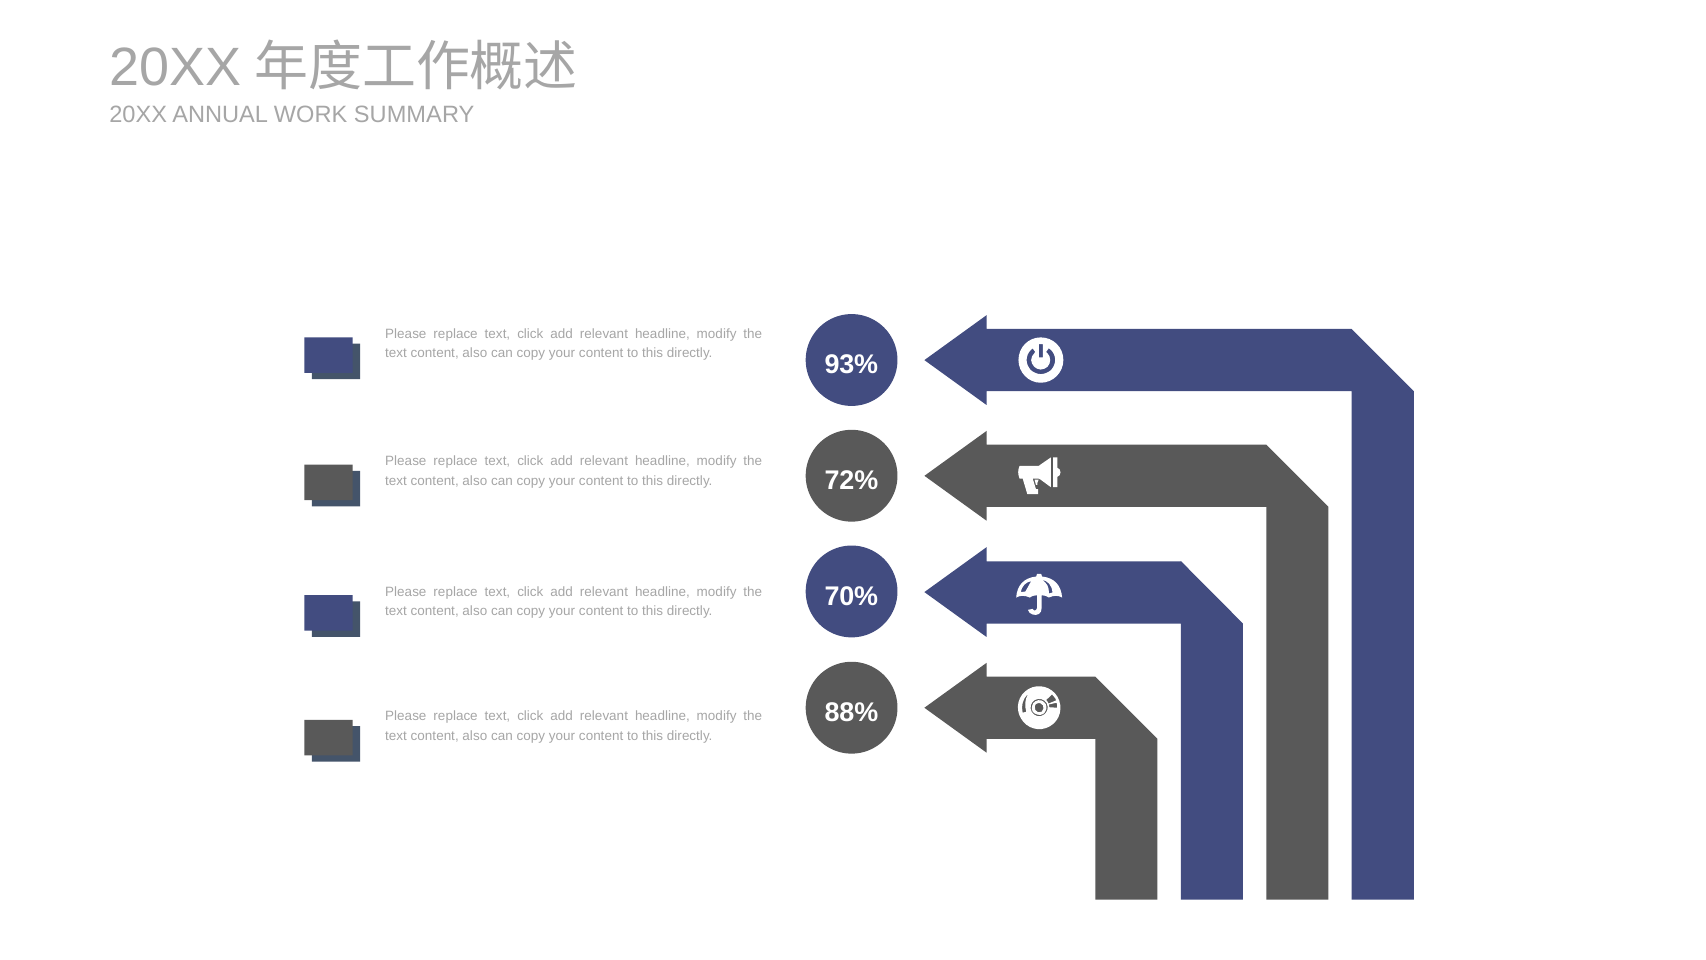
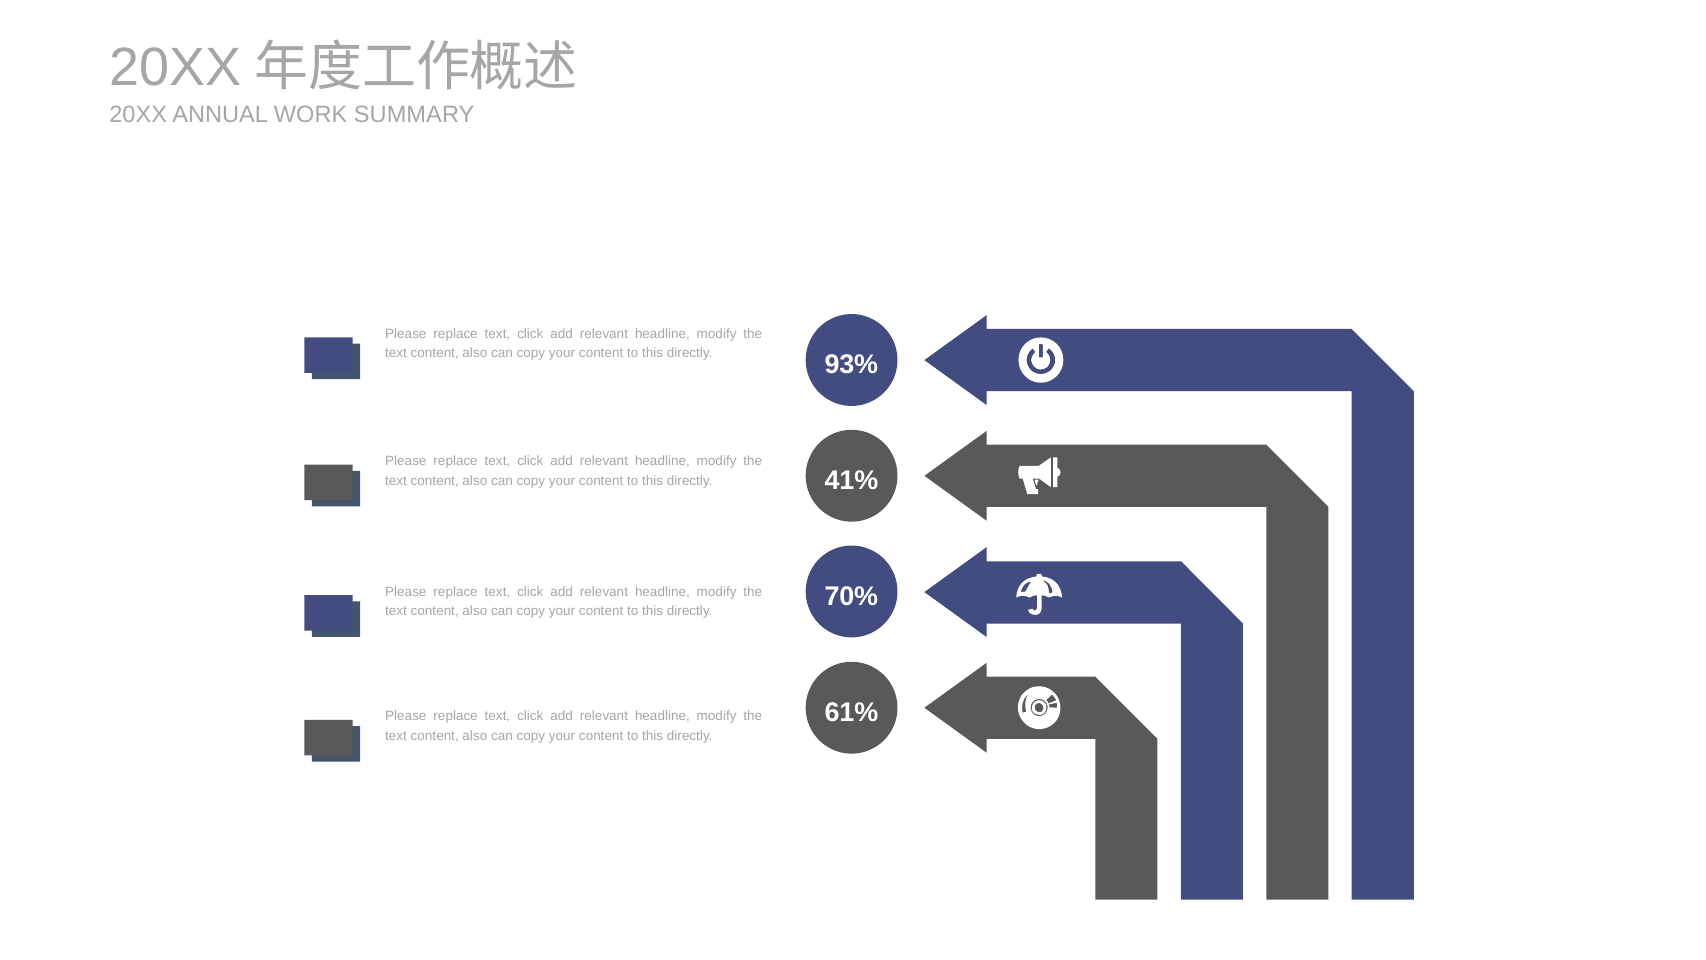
72%: 72% -> 41%
88%: 88% -> 61%
